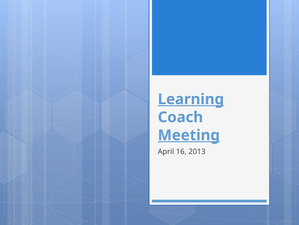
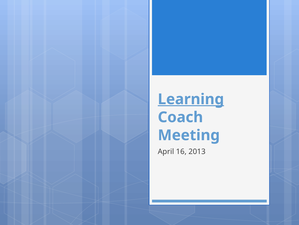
Meeting underline: present -> none
